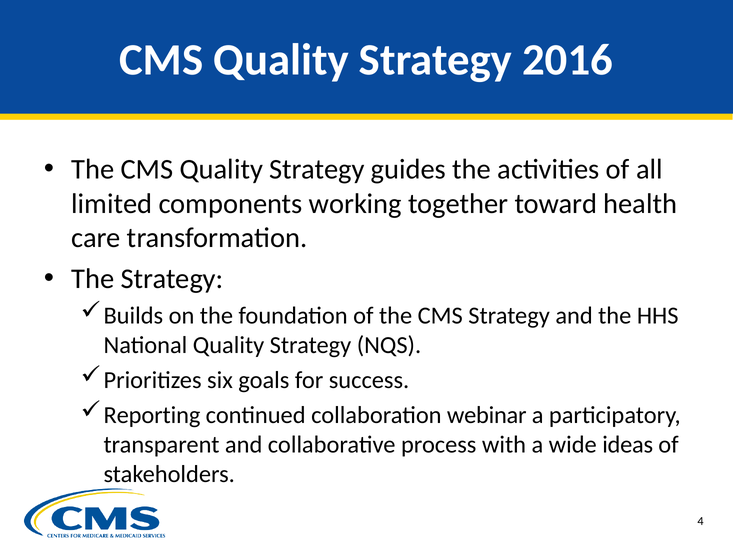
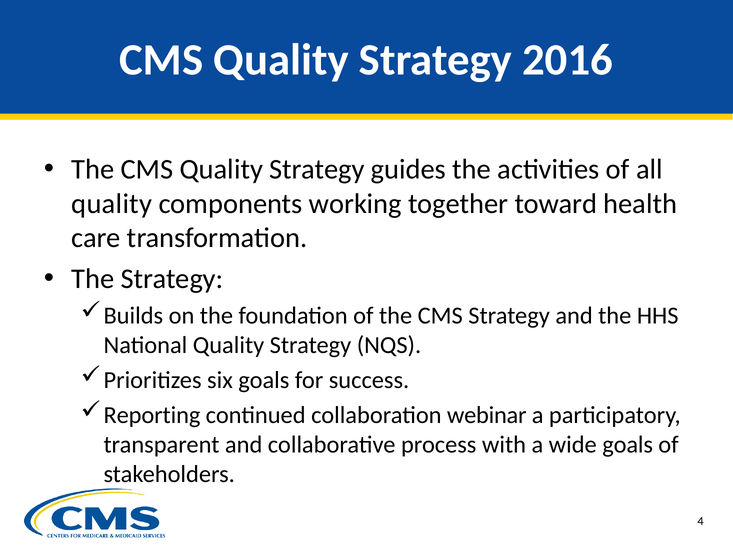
limited at (112, 204): limited -> quality
wide ideas: ideas -> goals
